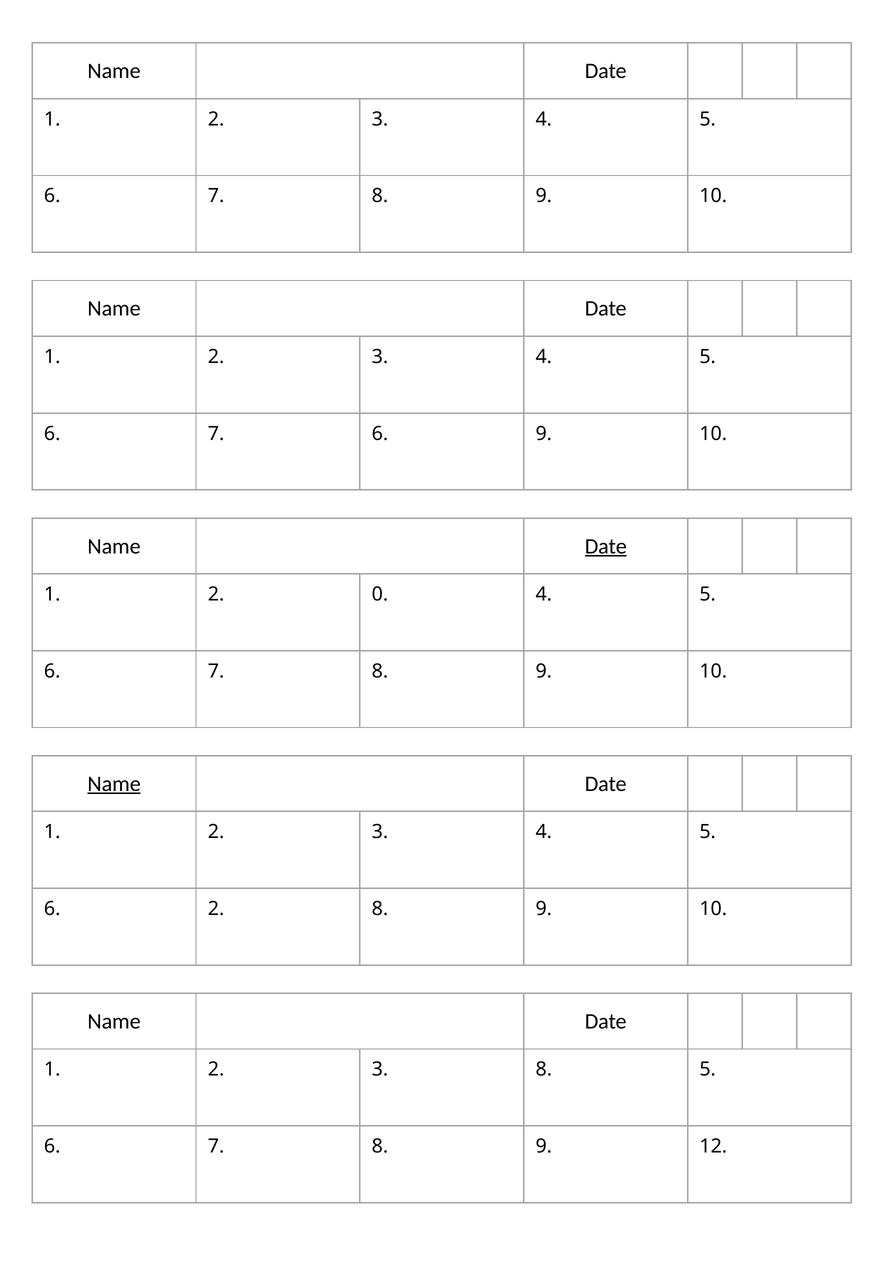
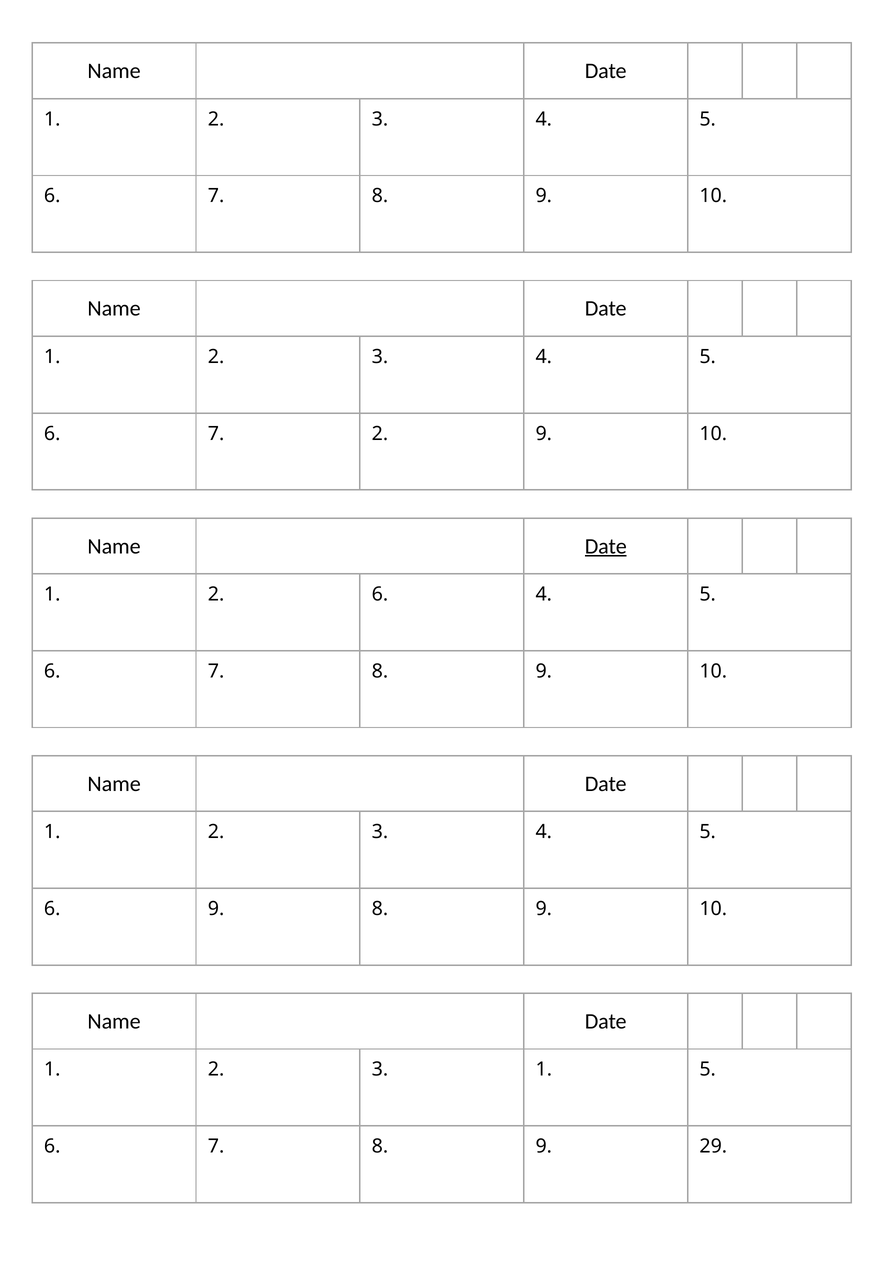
7 6: 6 -> 2
2 0: 0 -> 6
Name at (114, 784) underline: present -> none
6 2: 2 -> 9
3 8: 8 -> 1
12: 12 -> 29
